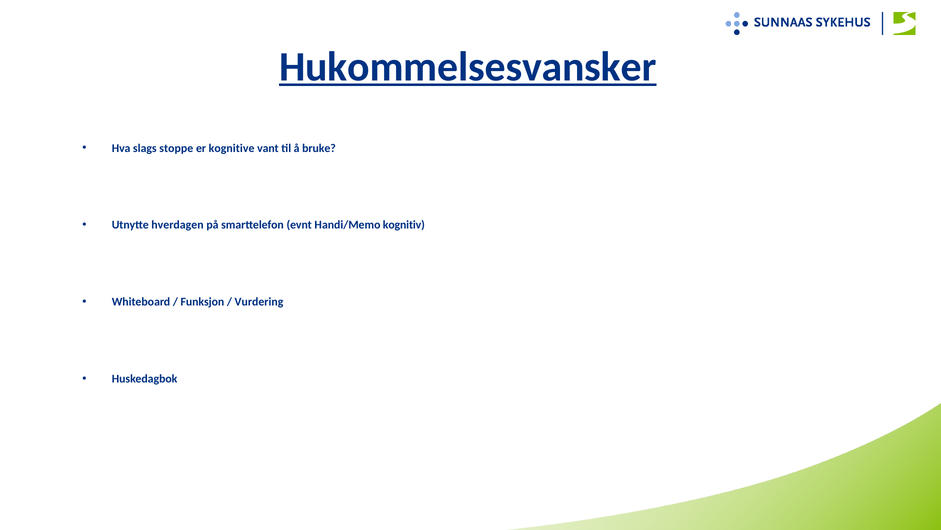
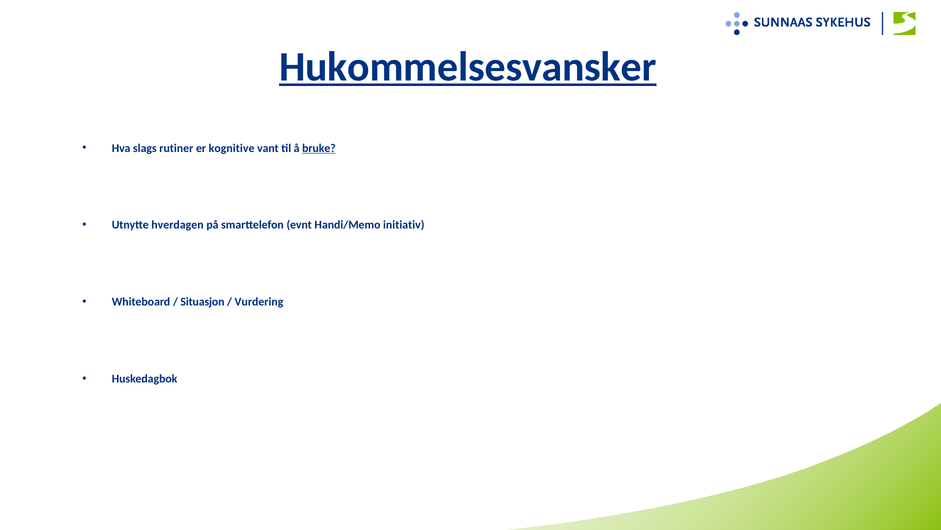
stoppe: stoppe -> rutiner
bruke underline: none -> present
kognitiv: kognitiv -> initiativ
Funksjon: Funksjon -> Situasjon
